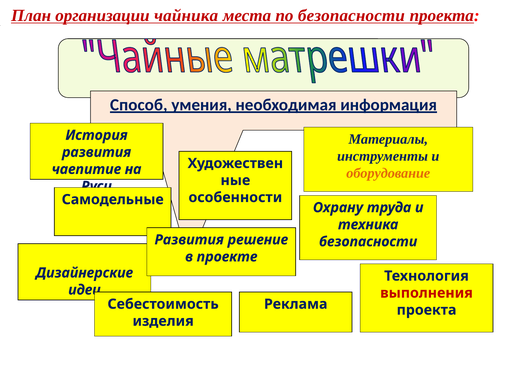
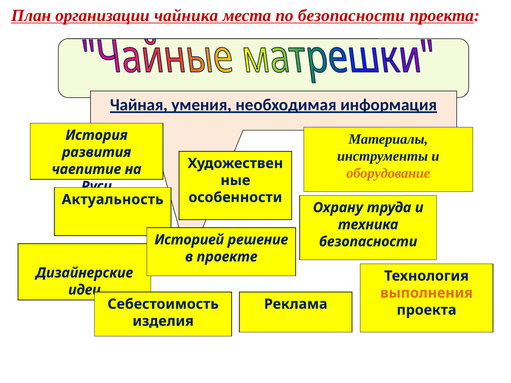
Способ: Способ -> Чайная
Самодельные: Самодельные -> Актуальность
Развития at (189, 240): Развития -> Историей
выполнения colour: red -> orange
